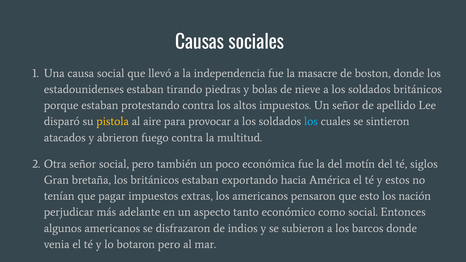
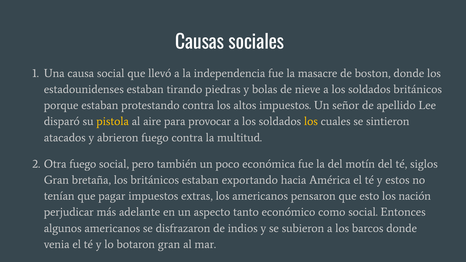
los at (311, 121) colour: light blue -> yellow
Otra señor: señor -> fuego
botaron pero: pero -> gran
